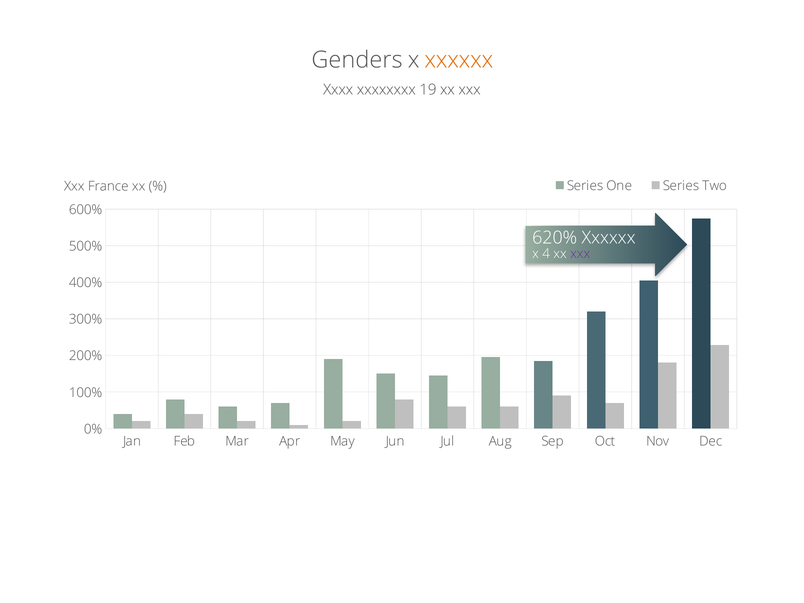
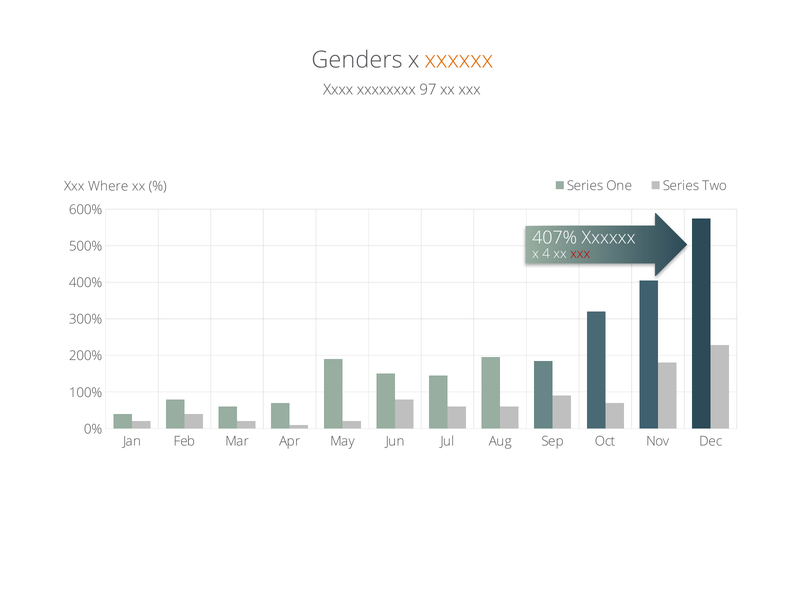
19: 19 -> 97
France: France -> Where
620%: 620% -> 407%
xxx at (580, 254) colour: purple -> red
